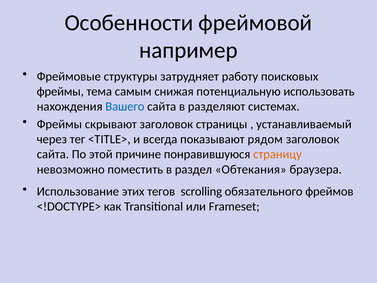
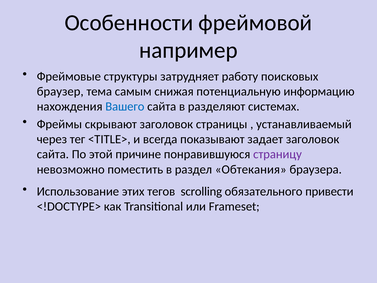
фреймы at (60, 91): фреймы -> браузер
использовать: использовать -> информацию
рядом: рядом -> задает
страницу colour: orange -> purple
фреймов: фреймов -> привести
